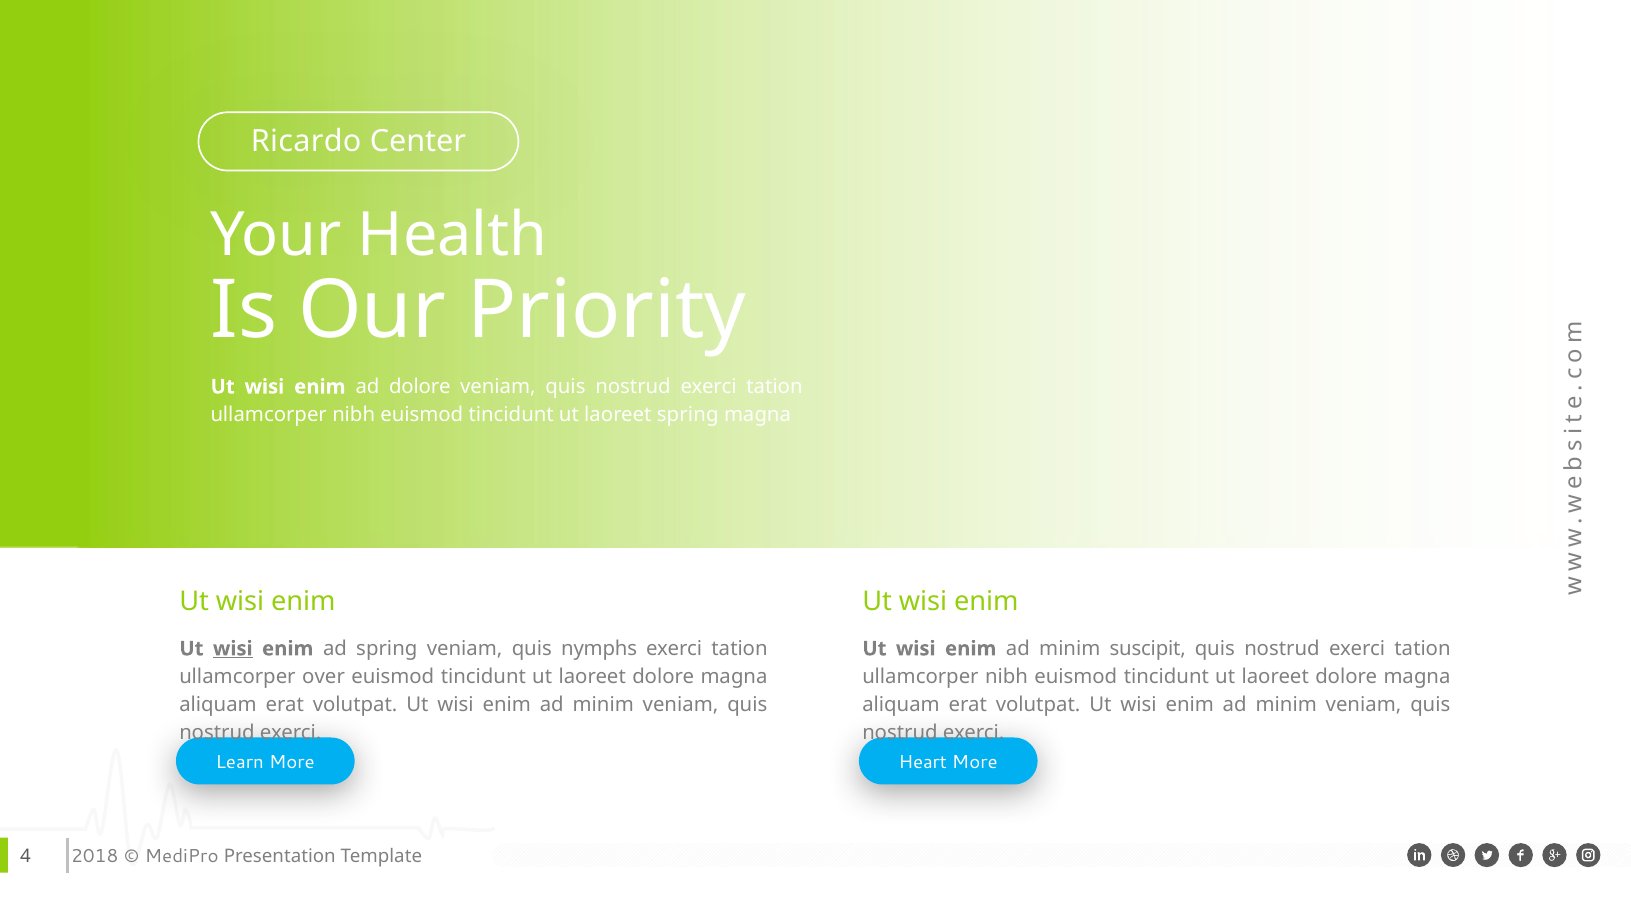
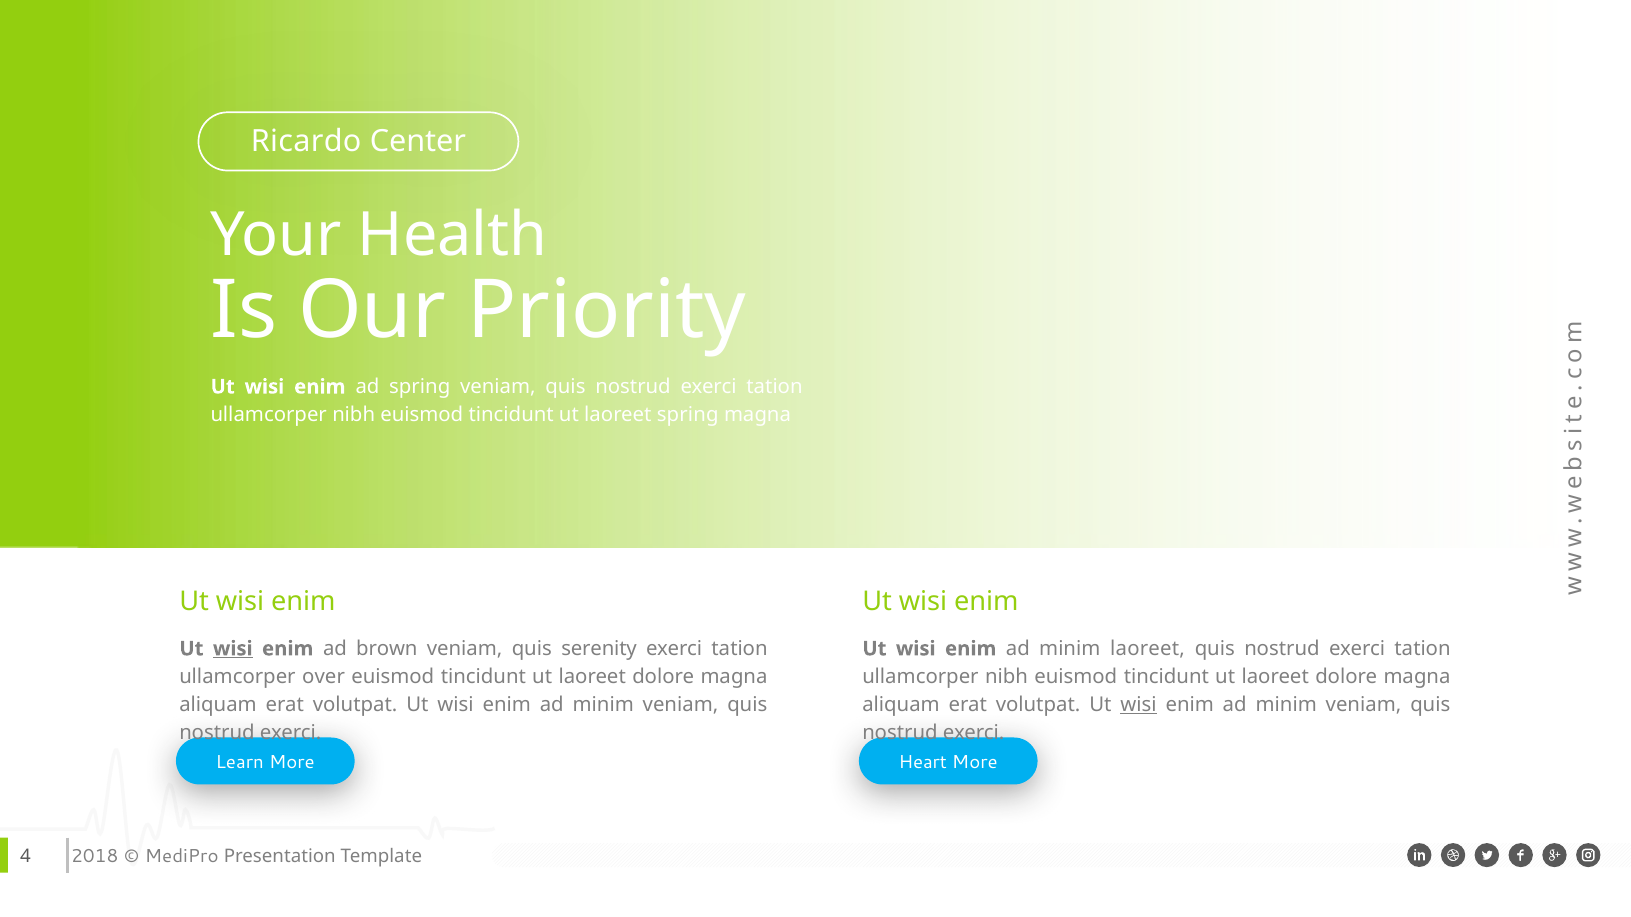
ad dolore: dolore -> spring
ad spring: spring -> brown
nymphs: nymphs -> serenity
minim suscipit: suscipit -> laoreet
wisi at (1139, 705) underline: none -> present
